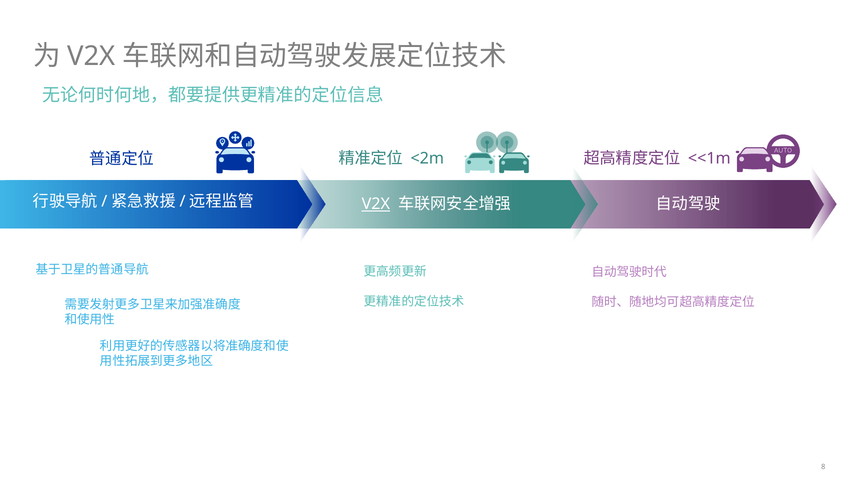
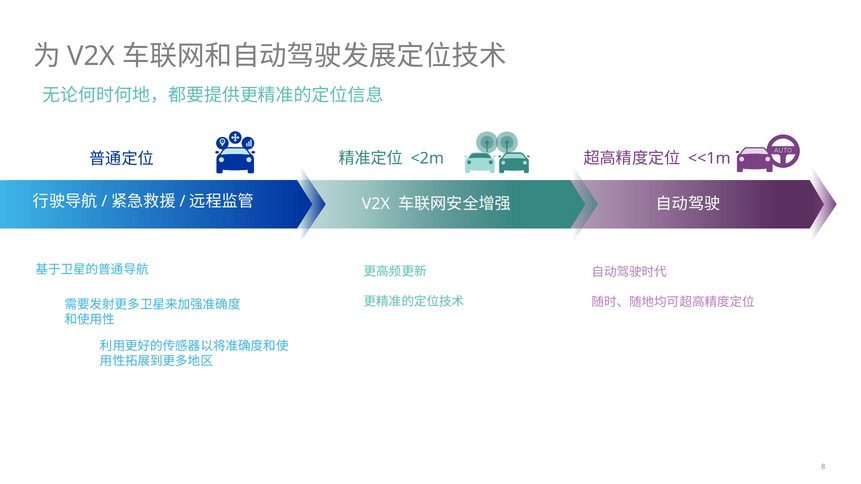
V2X at (376, 204) underline: present -> none
